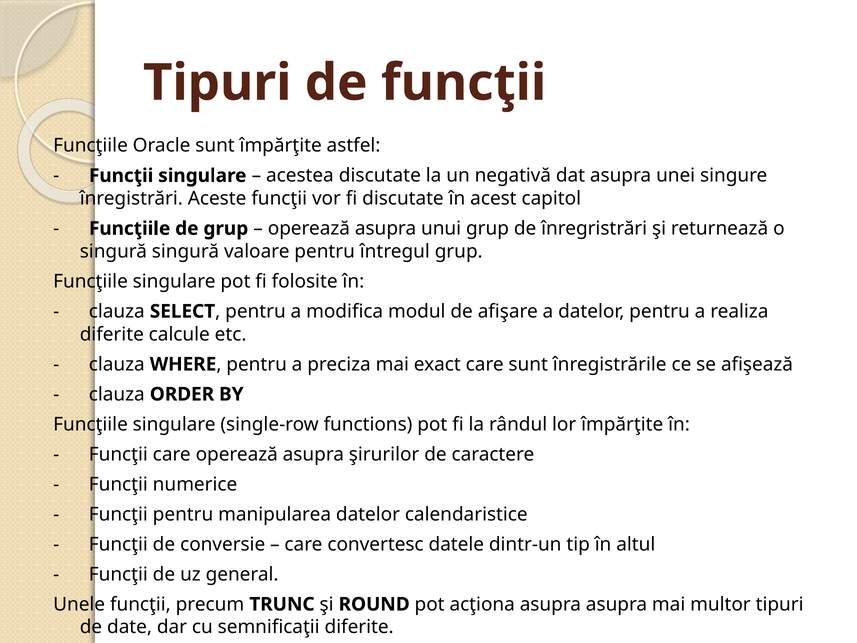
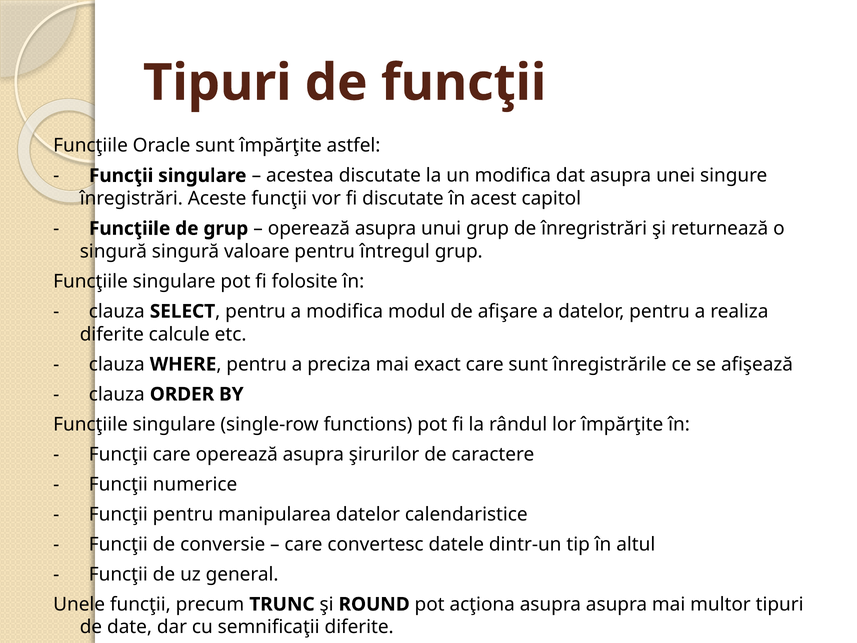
un negativă: negativă -> modifica
